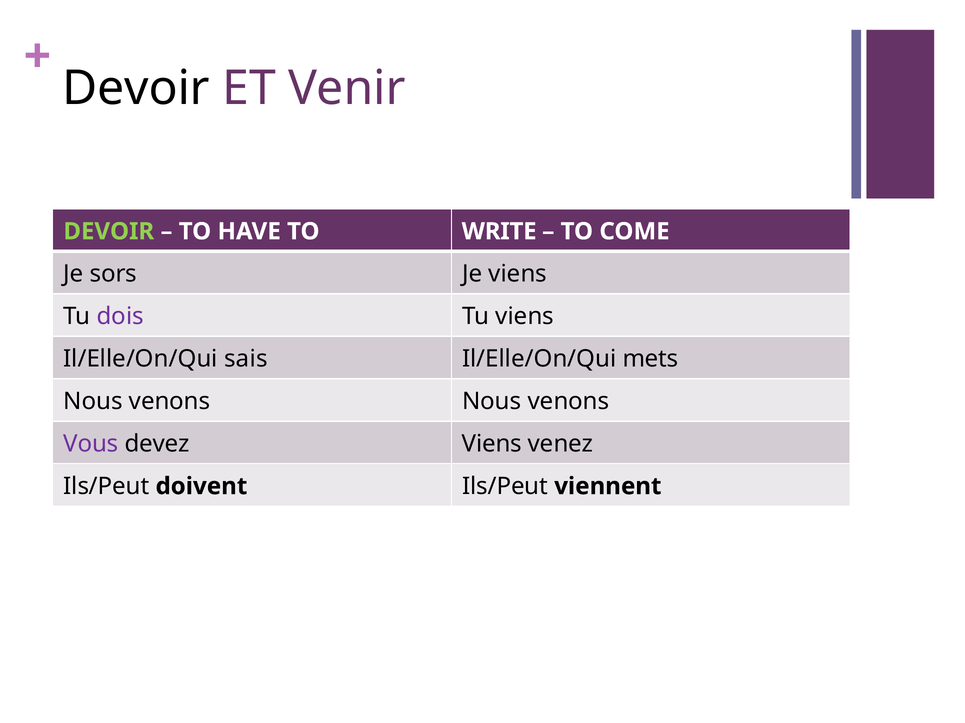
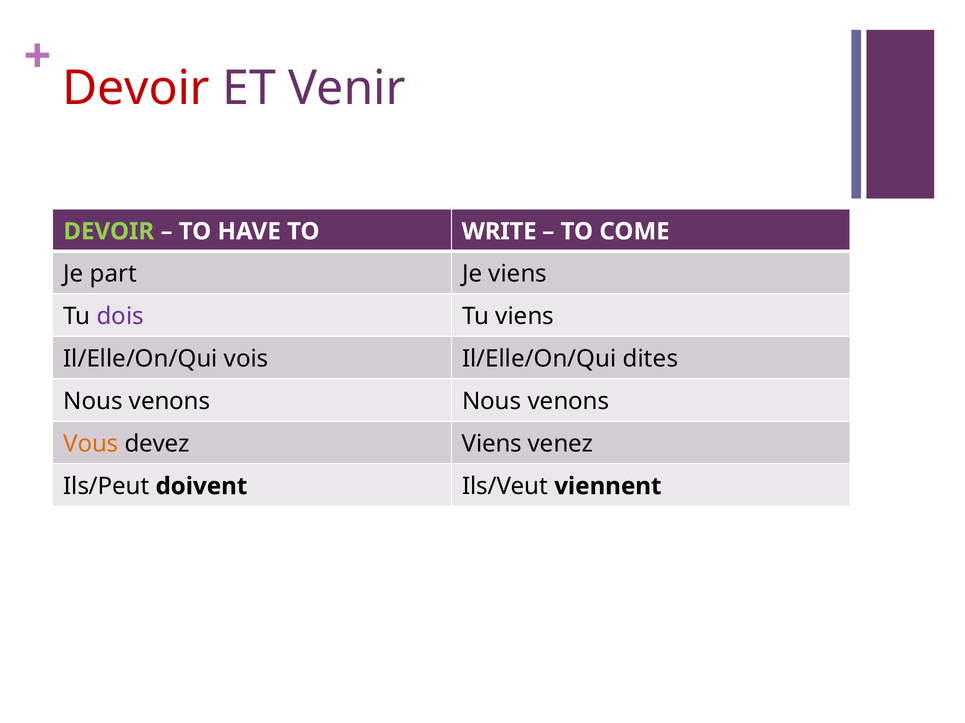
Devoir at (136, 88) colour: black -> red
sors: sors -> part
sais: sais -> vois
mets: mets -> dites
Vous colour: purple -> orange
doivent Ils/Peut: Ils/Peut -> Ils/Veut
